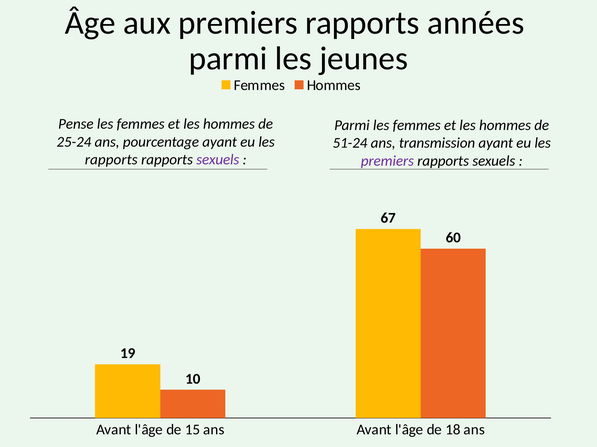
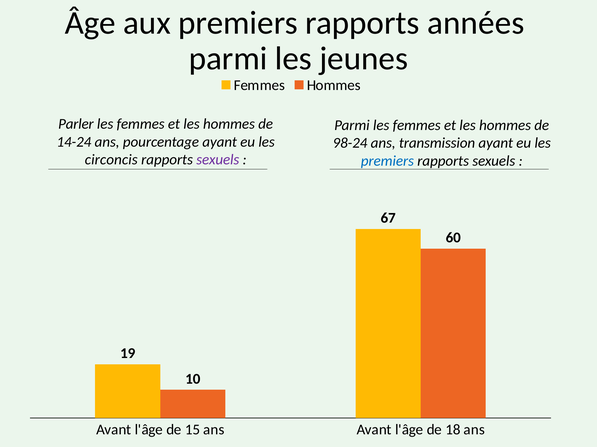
Pense: Pense -> Parler
25-24: 25-24 -> 14-24
51-24: 51-24 -> 98-24
rapports at (111, 160): rapports -> circoncis
premiers at (387, 161) colour: purple -> blue
